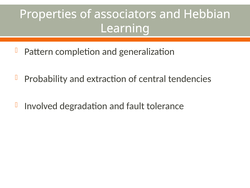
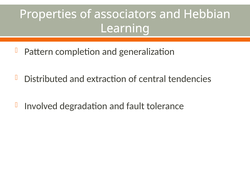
Probability: Probability -> Distributed
